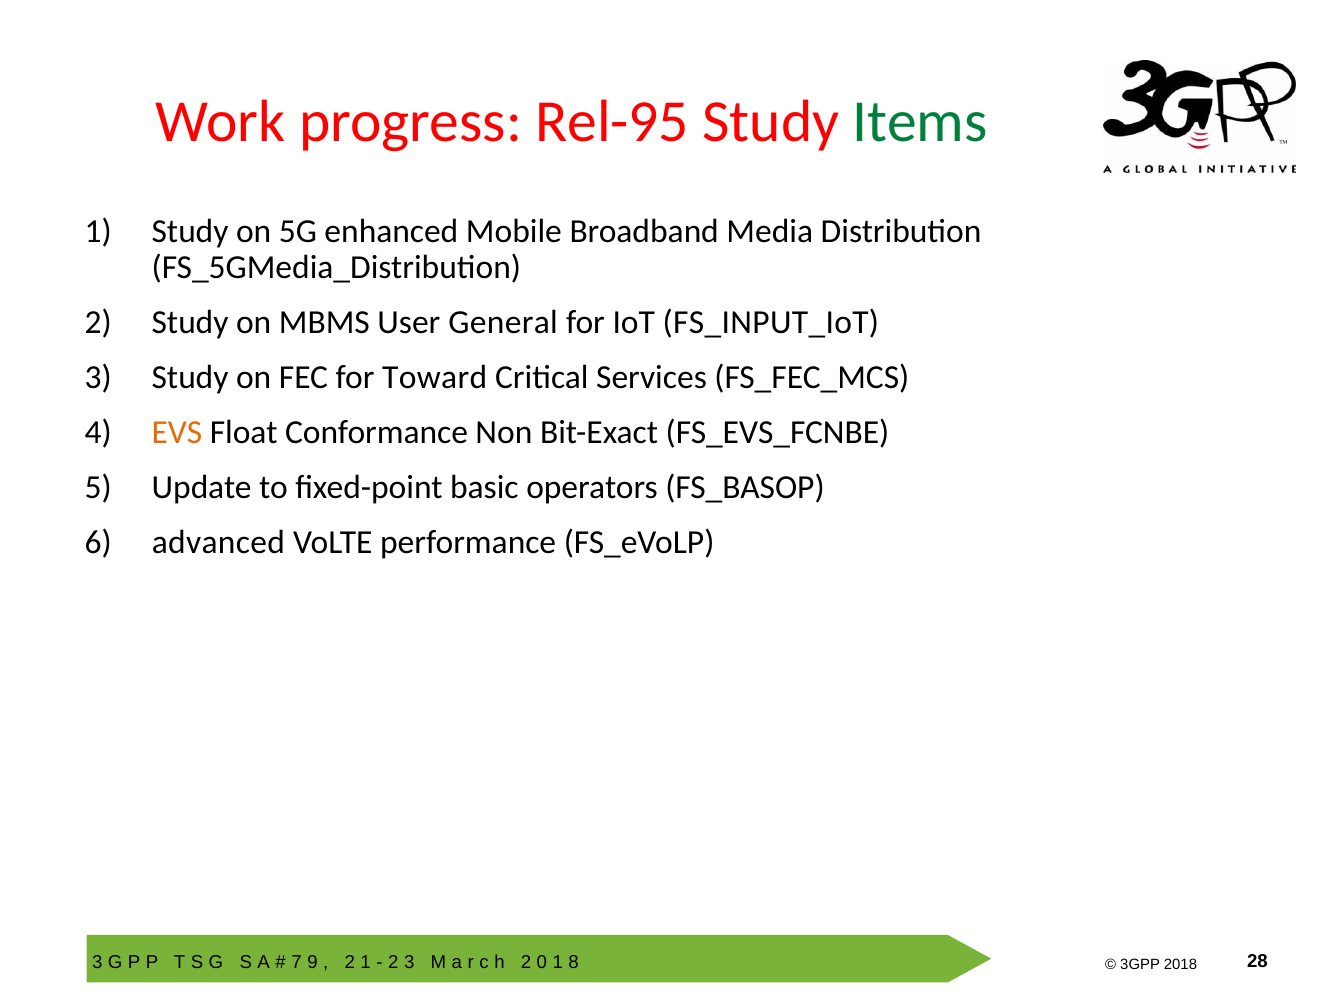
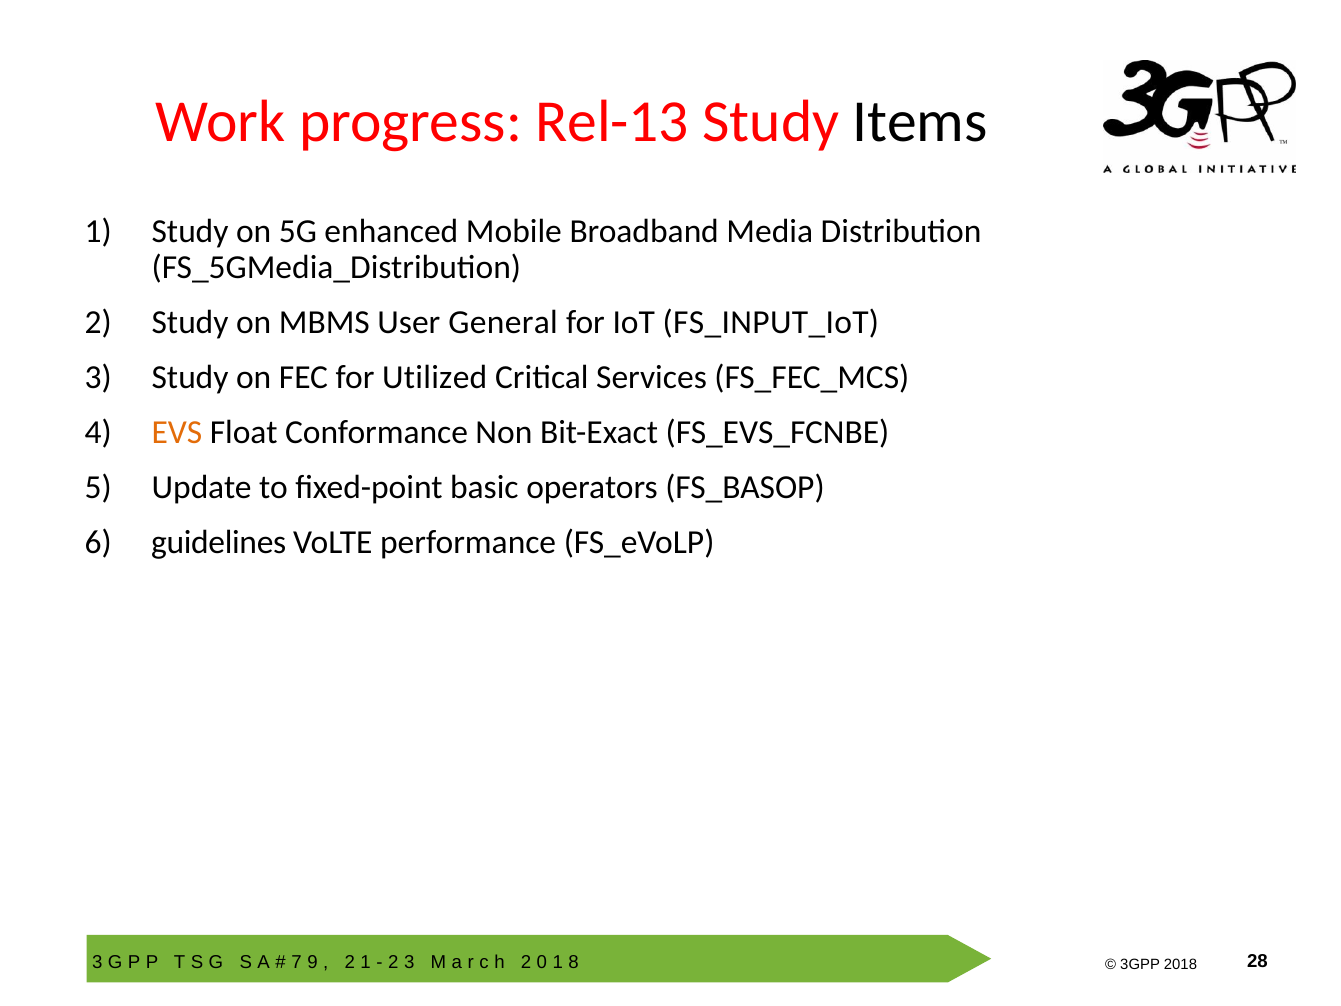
Rel-95: Rel-95 -> Rel-13
Items colour: green -> black
Toward: Toward -> Utilized
advanced: advanced -> guidelines
